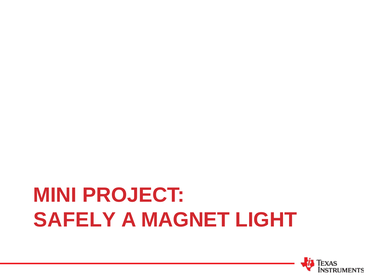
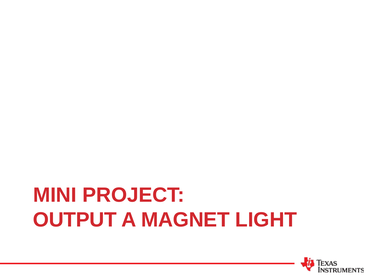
SAFELY: SAFELY -> OUTPUT
